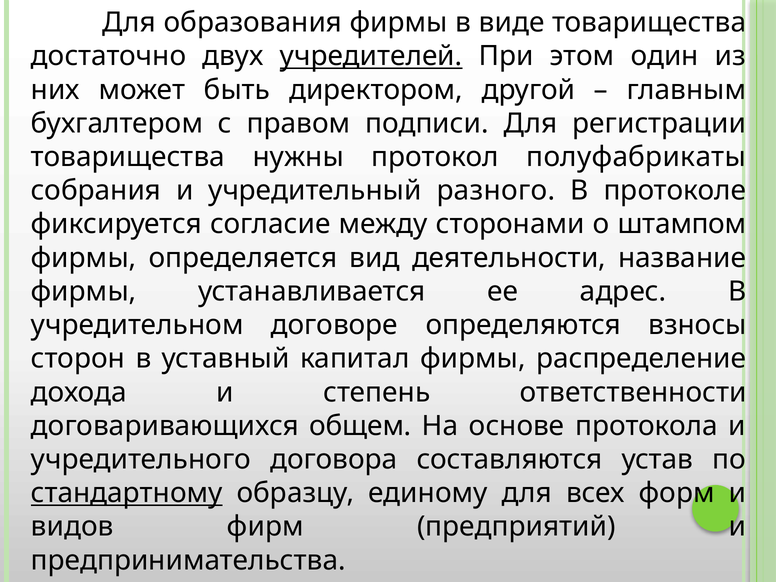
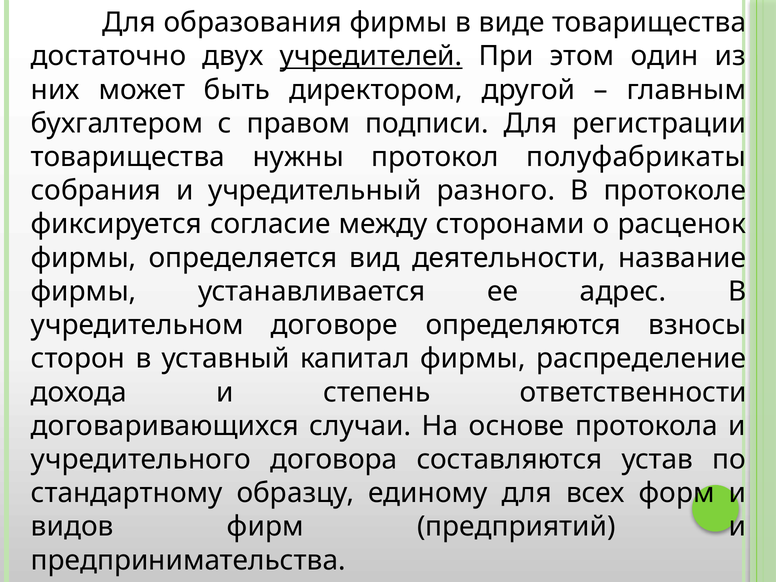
штампом: штампом -> расценок
общем: общем -> случаи
стандартному underline: present -> none
